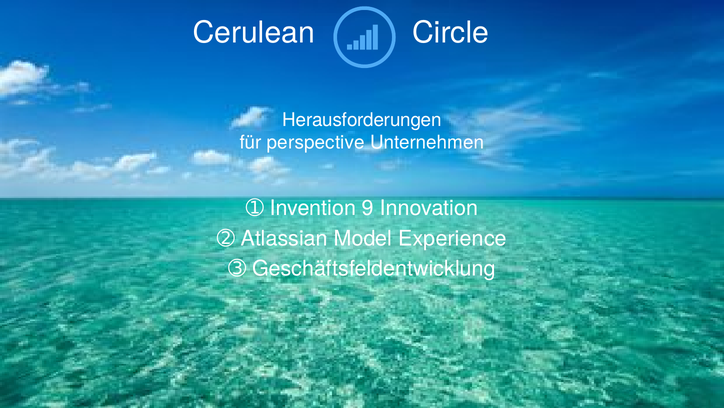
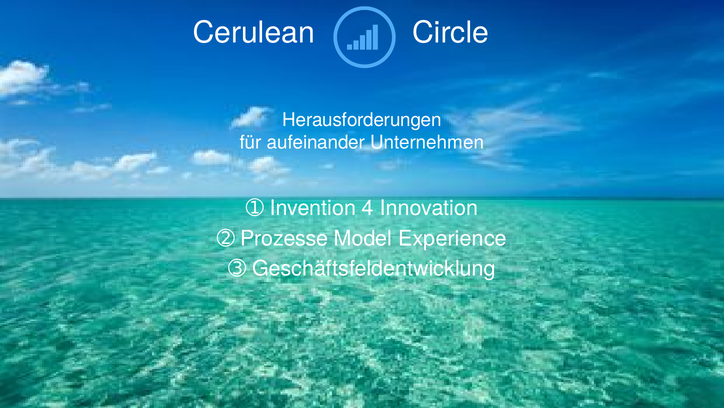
perspective: perspective -> aufeinander
9: 9 -> 4
Atlassian: Atlassian -> Prozesse
